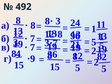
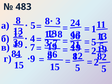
492: 492 -> 483
8 at (33, 25): 8 -> 5
7 at (33, 39): 7 -> 4
